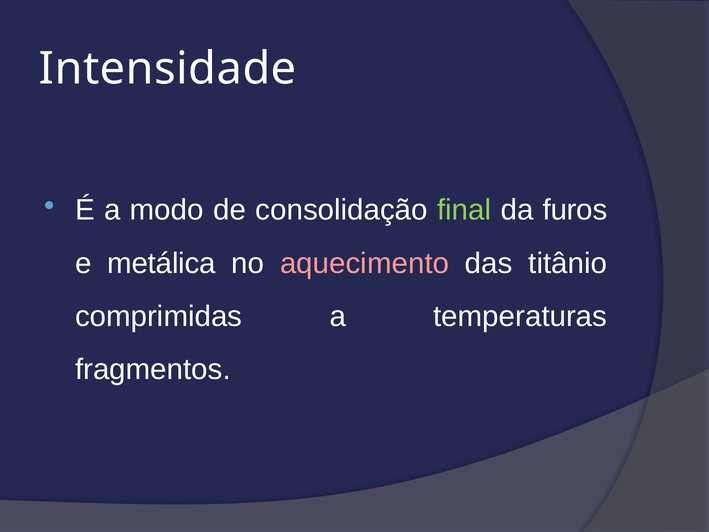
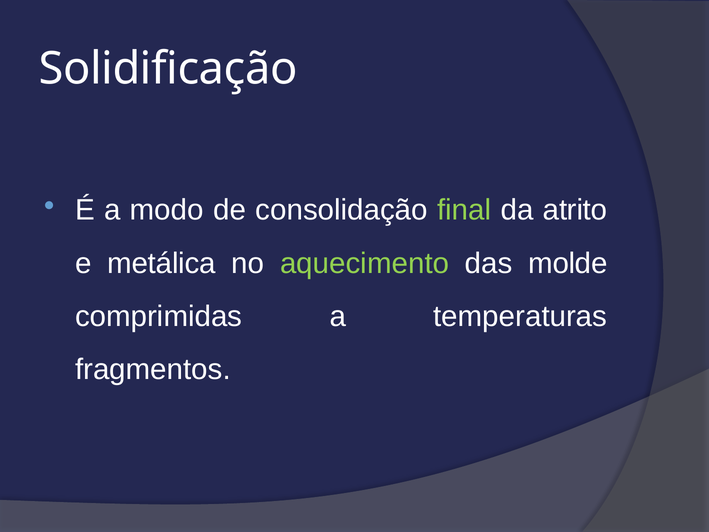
Intensidade: Intensidade -> Solidificação
furos: furos -> atrito
aquecimento colour: pink -> light green
titânio: titânio -> molde
